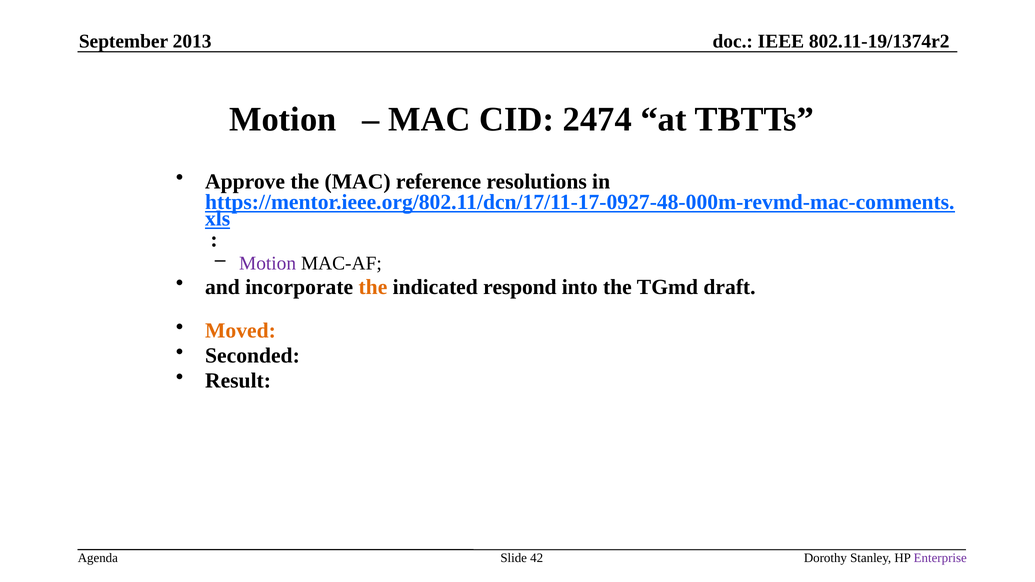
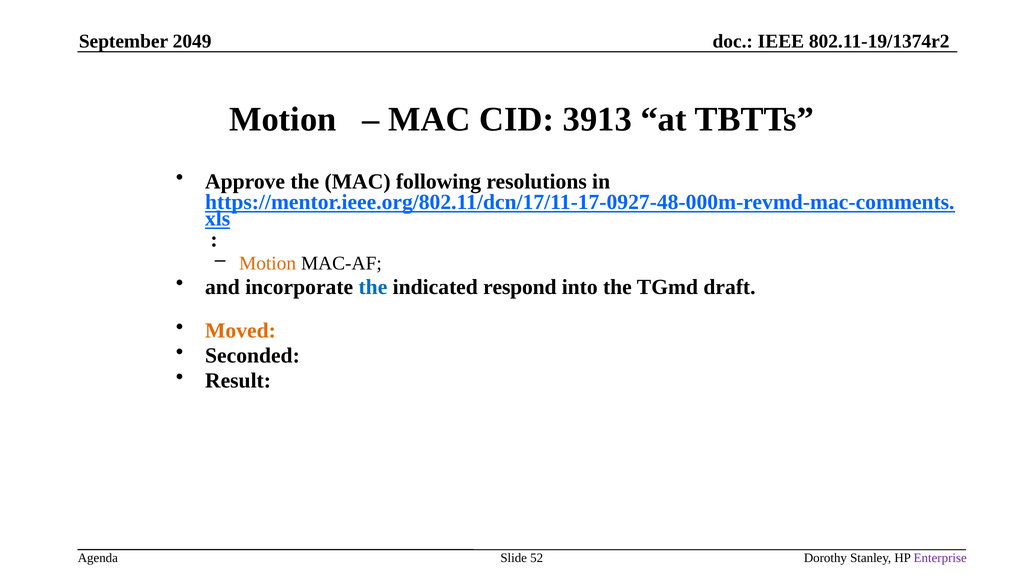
2013: 2013 -> 2049
2474: 2474 -> 3913
reference: reference -> following
Motion at (268, 263) colour: purple -> orange
the at (373, 287) colour: orange -> blue
42: 42 -> 52
